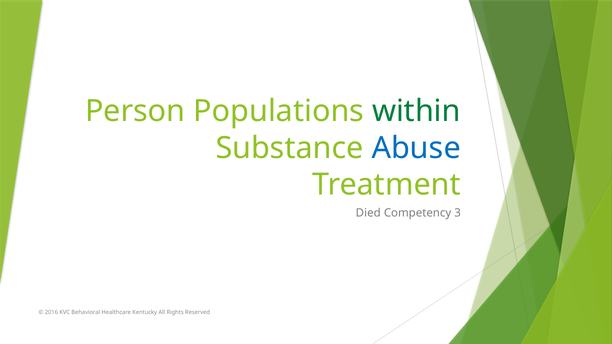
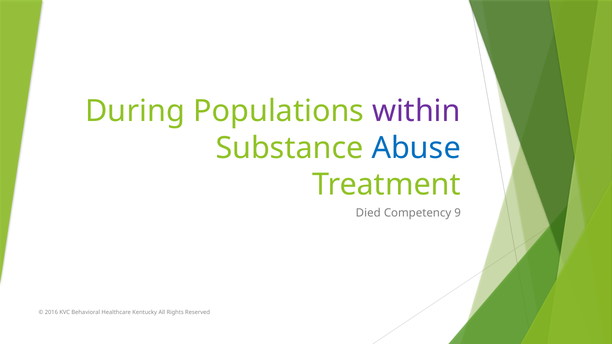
Person: Person -> During
within colour: green -> purple
3: 3 -> 9
